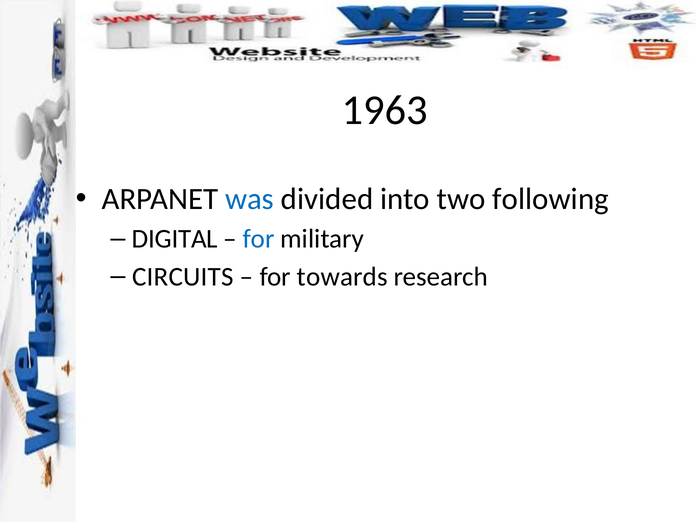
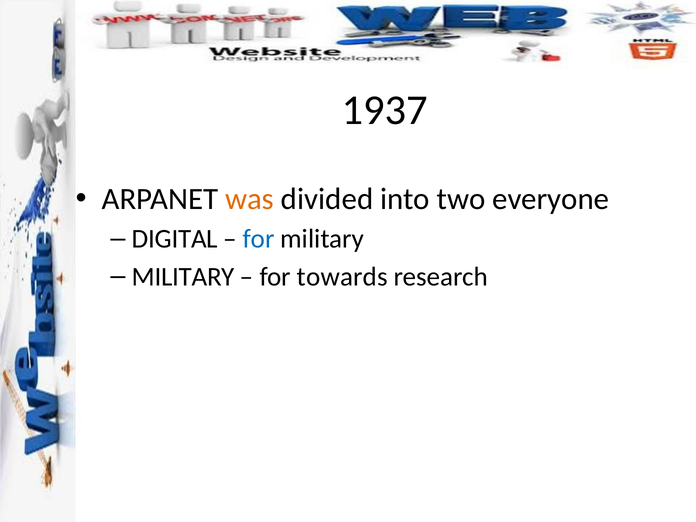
1963: 1963 -> 1937
was colour: blue -> orange
following: following -> everyone
CIRCUITS at (183, 277): CIRCUITS -> MILITARY
